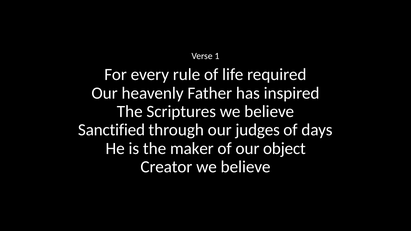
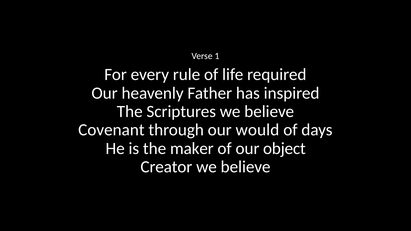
Sanctified: Sanctified -> Covenant
judges: judges -> would
